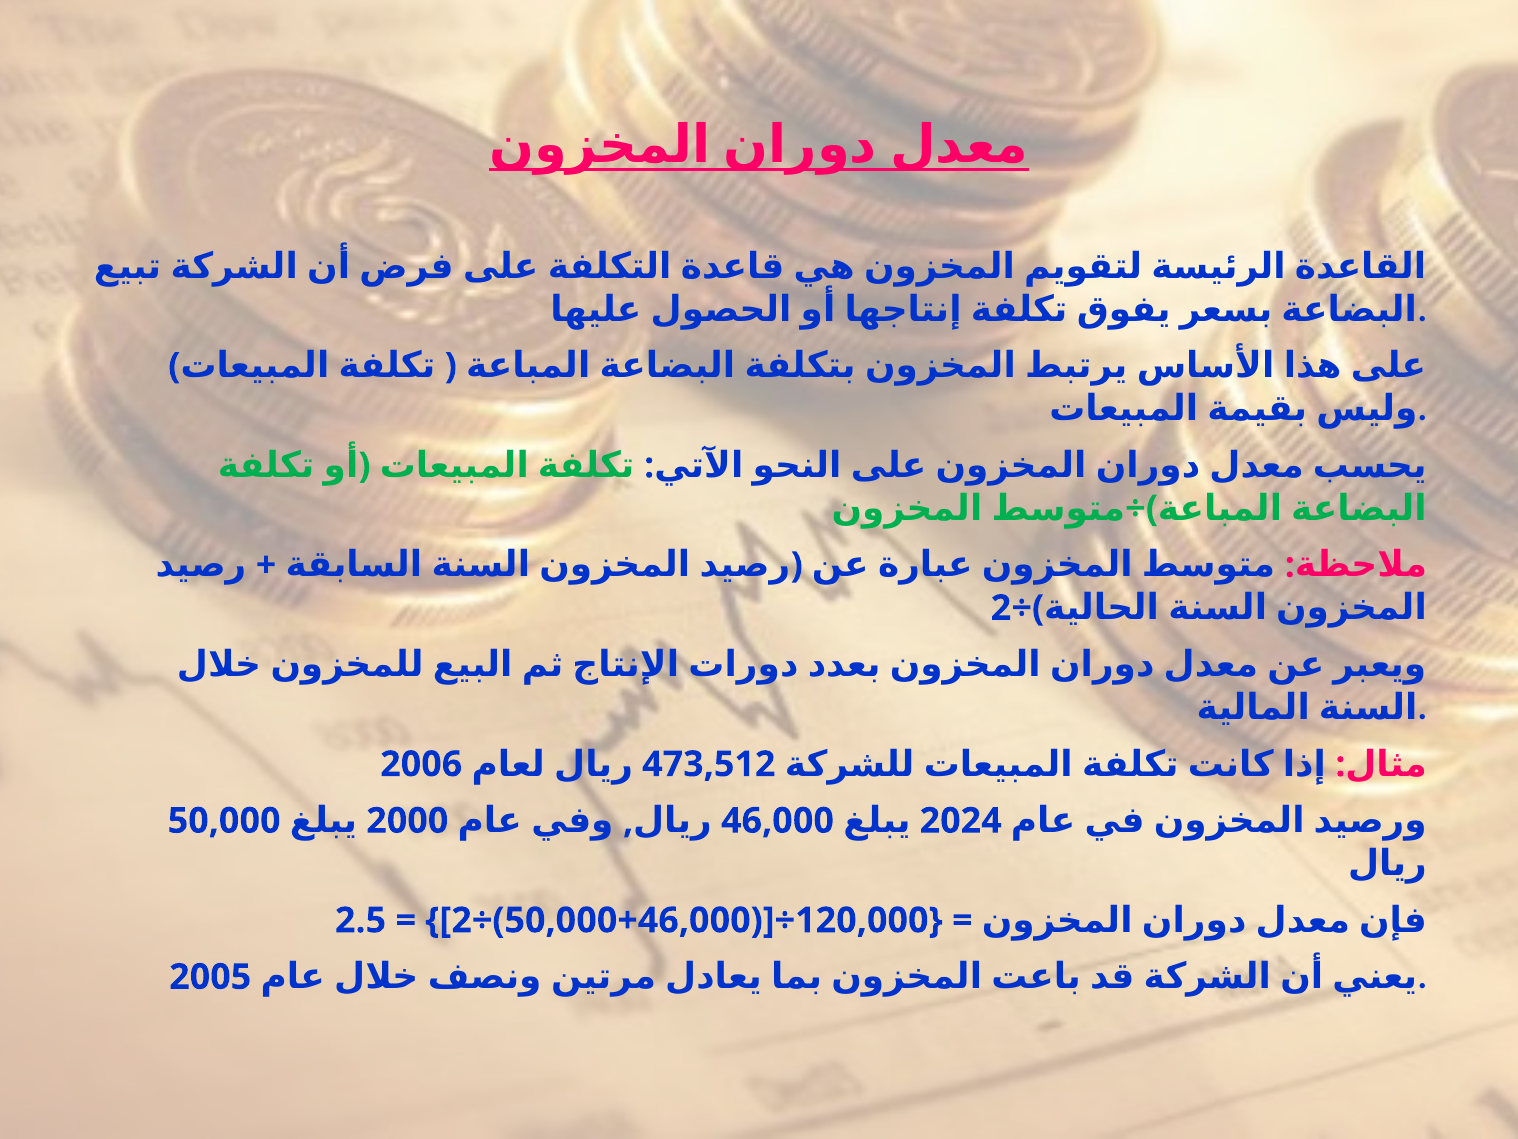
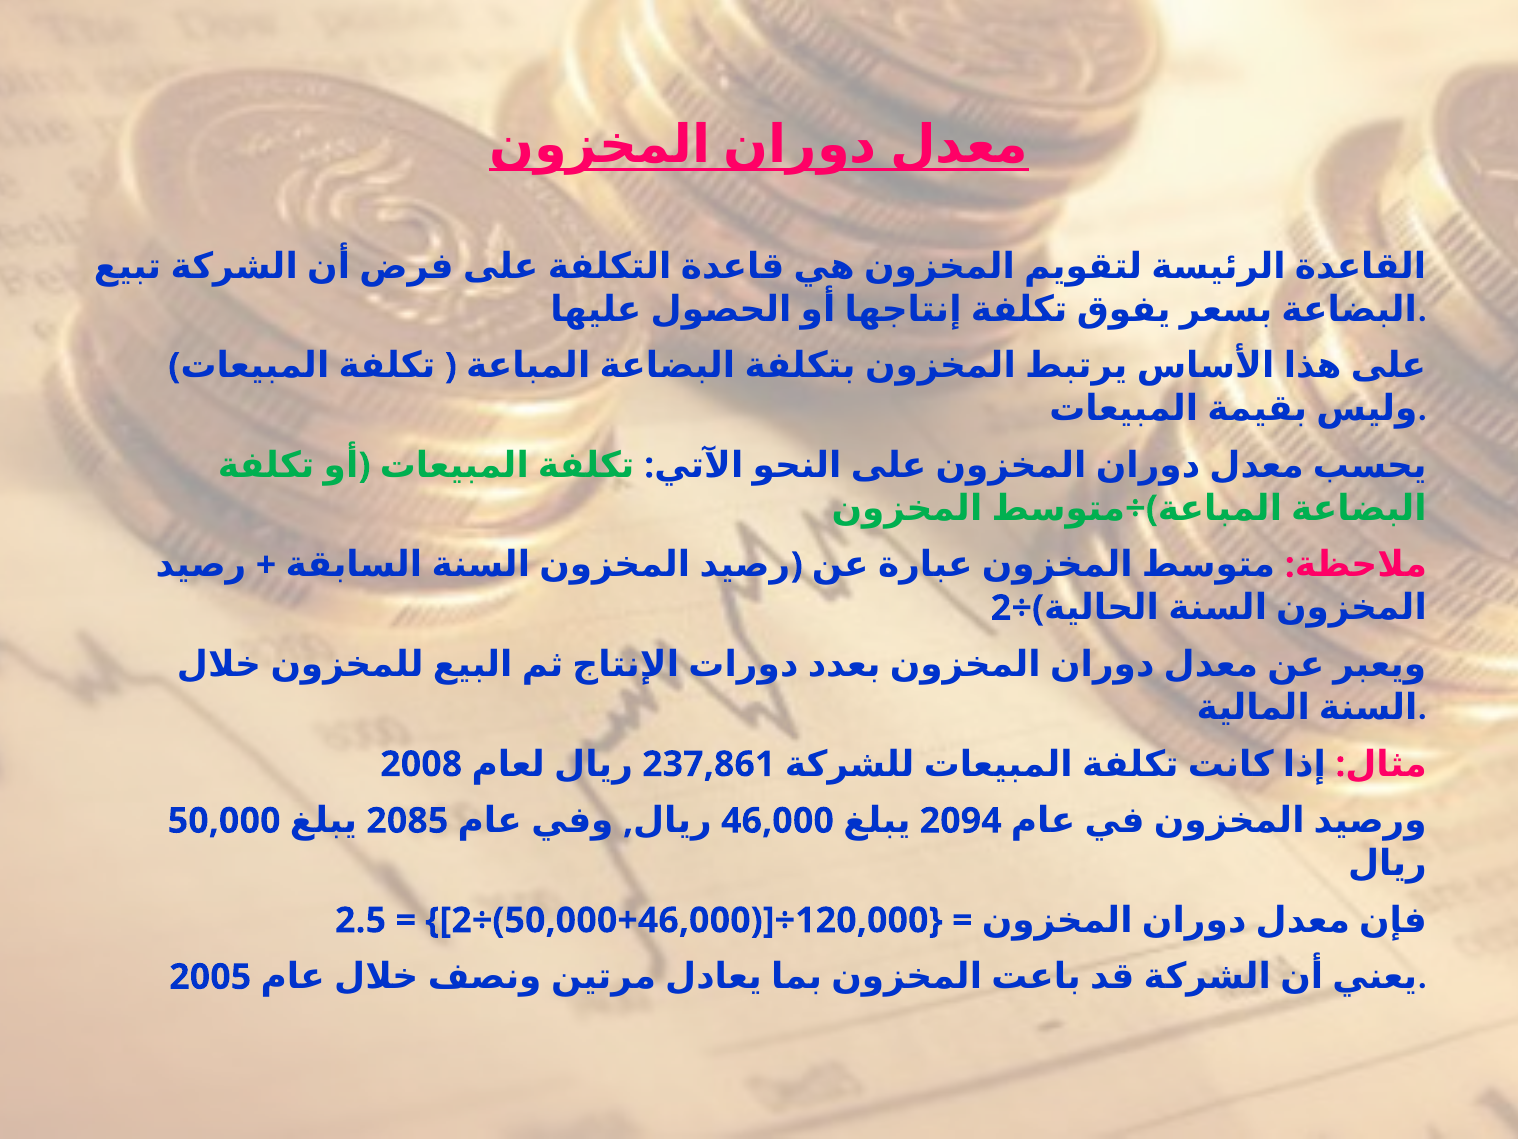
2006: 2006 -> 2008
473,512: 473,512 -> 237,861
2000: 2000 -> 2085
2024: 2024 -> 2094
